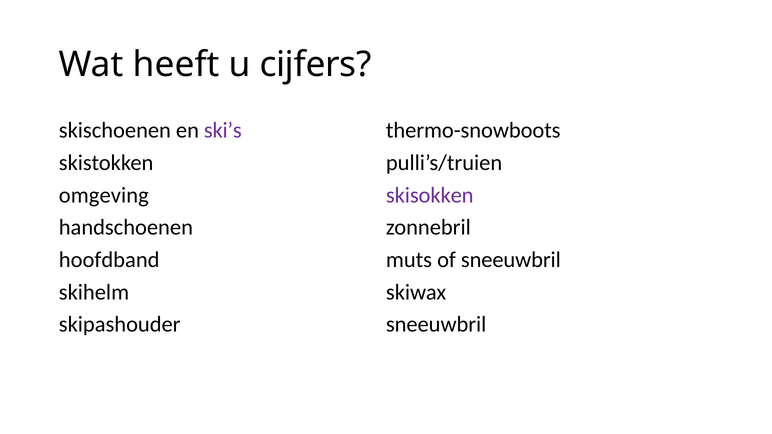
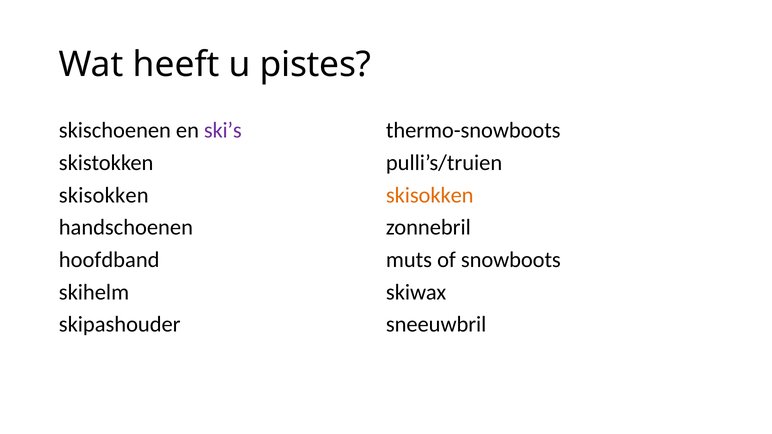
cijfers: cijfers -> pistes
omgeving at (104, 195): omgeving -> skisokken
skisokken at (430, 195) colour: purple -> orange
of sneeuwbril: sneeuwbril -> snowboots
